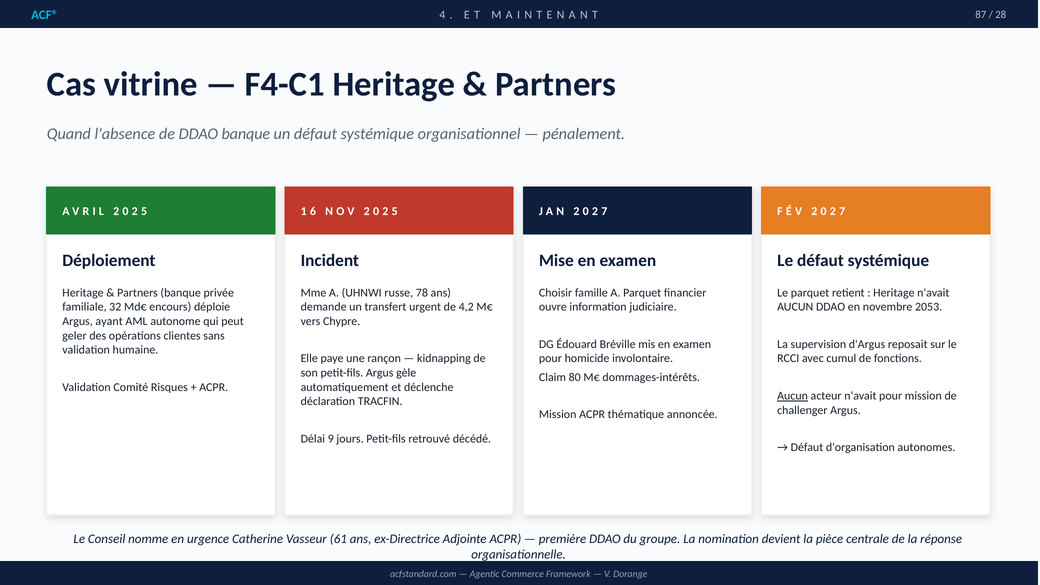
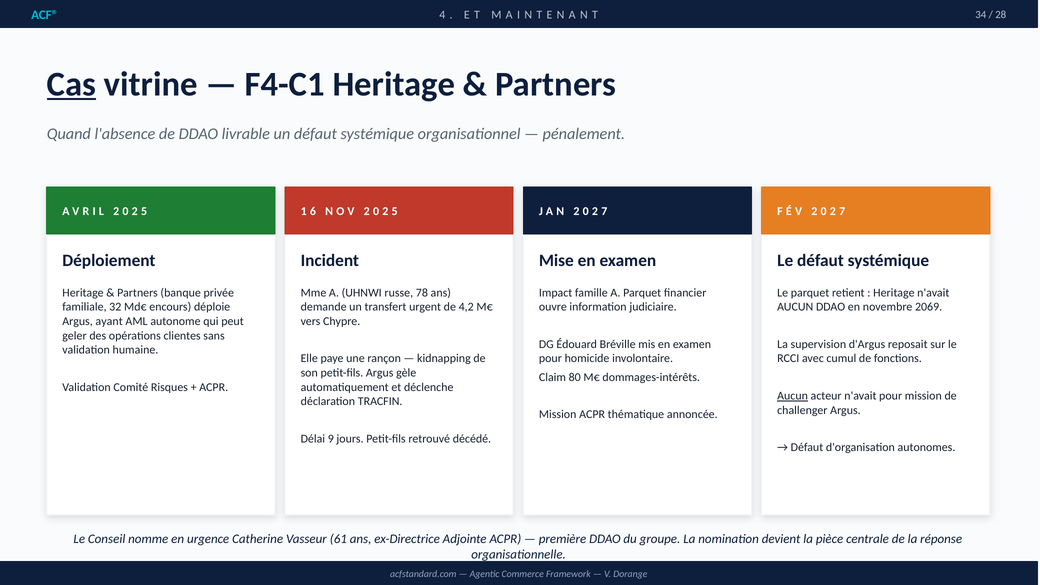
87: 87 -> 34
Cas underline: none -> present
DDAO banque: banque -> livrable
Choisir: Choisir -> Impact
2053: 2053 -> 2069
